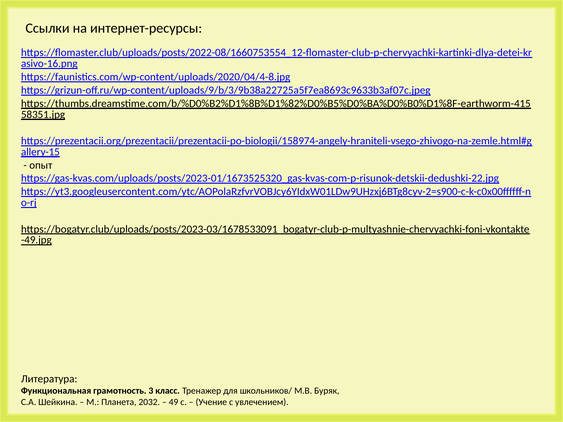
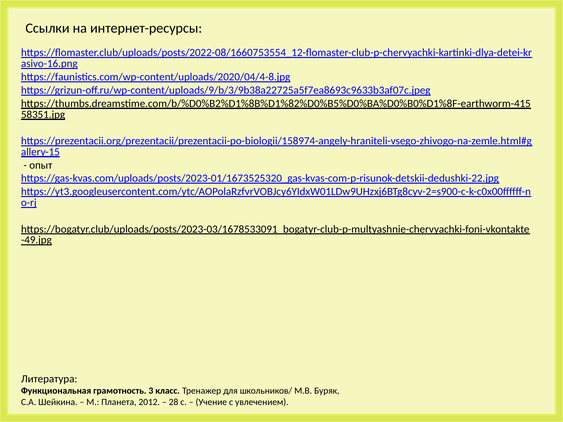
2032: 2032 -> 2012
49: 49 -> 28
